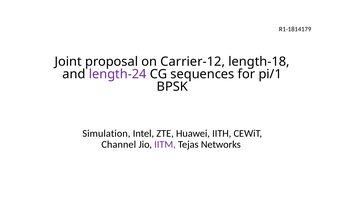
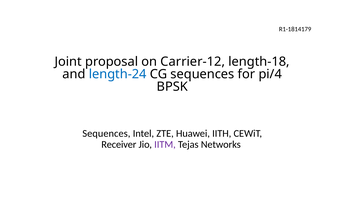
length-24 colour: purple -> blue
pi/1: pi/1 -> pi/4
Simulation at (106, 133): Simulation -> Sequences
Channel: Channel -> Receiver
